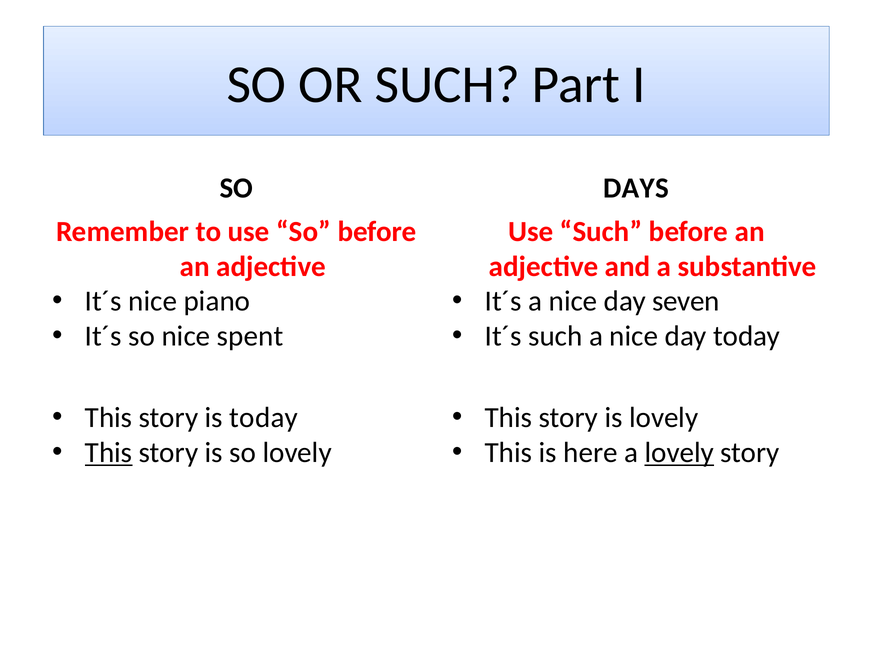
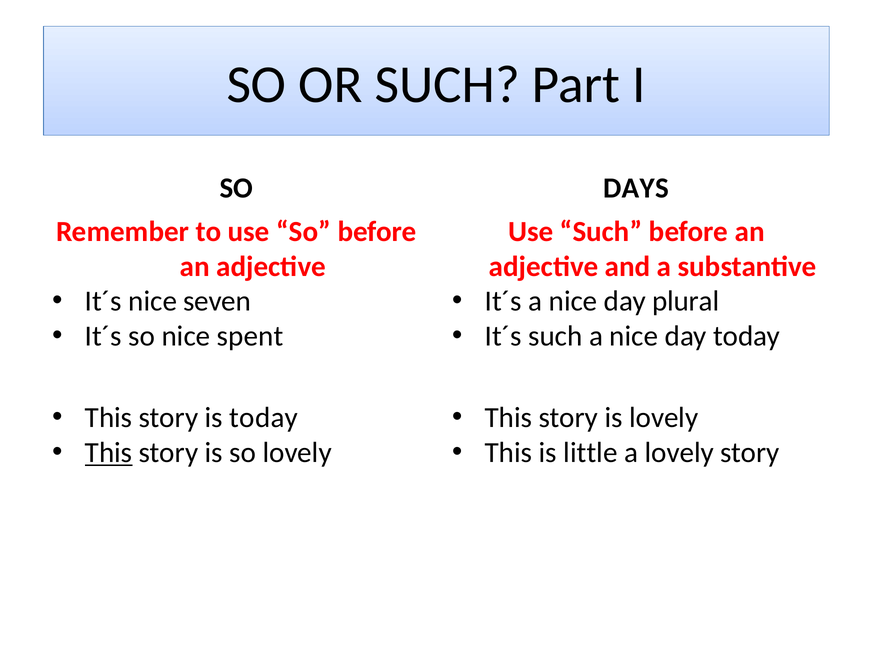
piano: piano -> seven
seven: seven -> plural
here: here -> little
lovely at (679, 453) underline: present -> none
